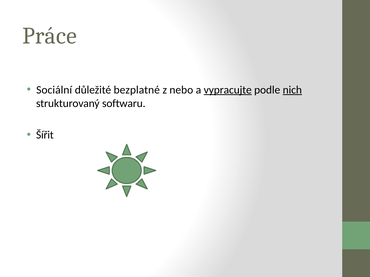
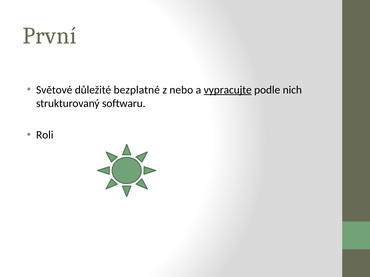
Práce: Práce -> První
Sociální: Sociální -> Světové
nich underline: present -> none
Šířit: Šířit -> Roli
